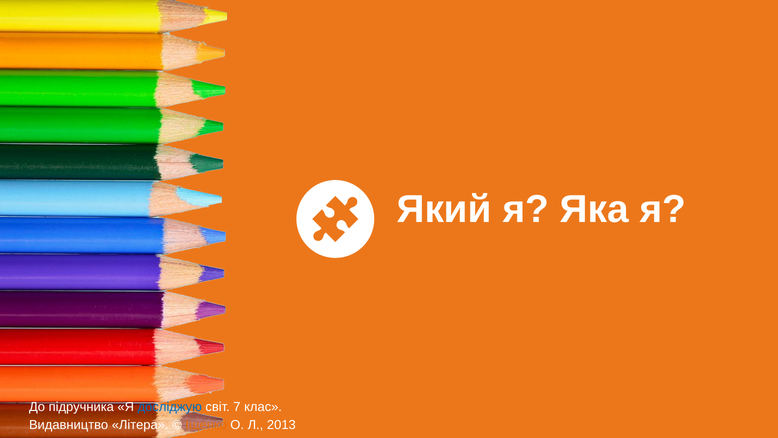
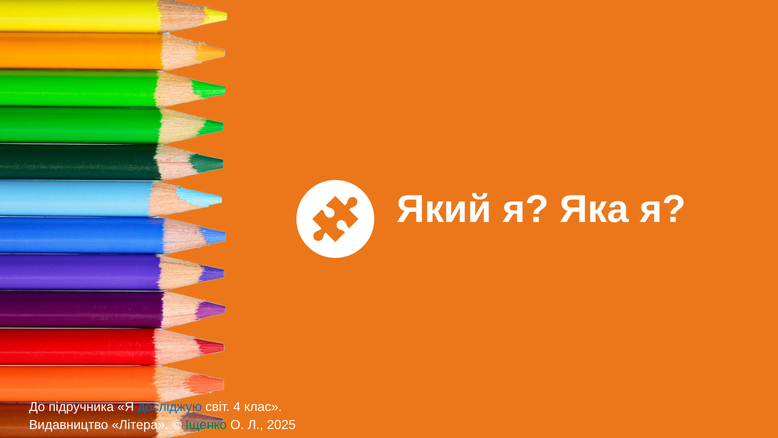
7: 7 -> 4
Іщенко colour: orange -> green
2013: 2013 -> 2025
